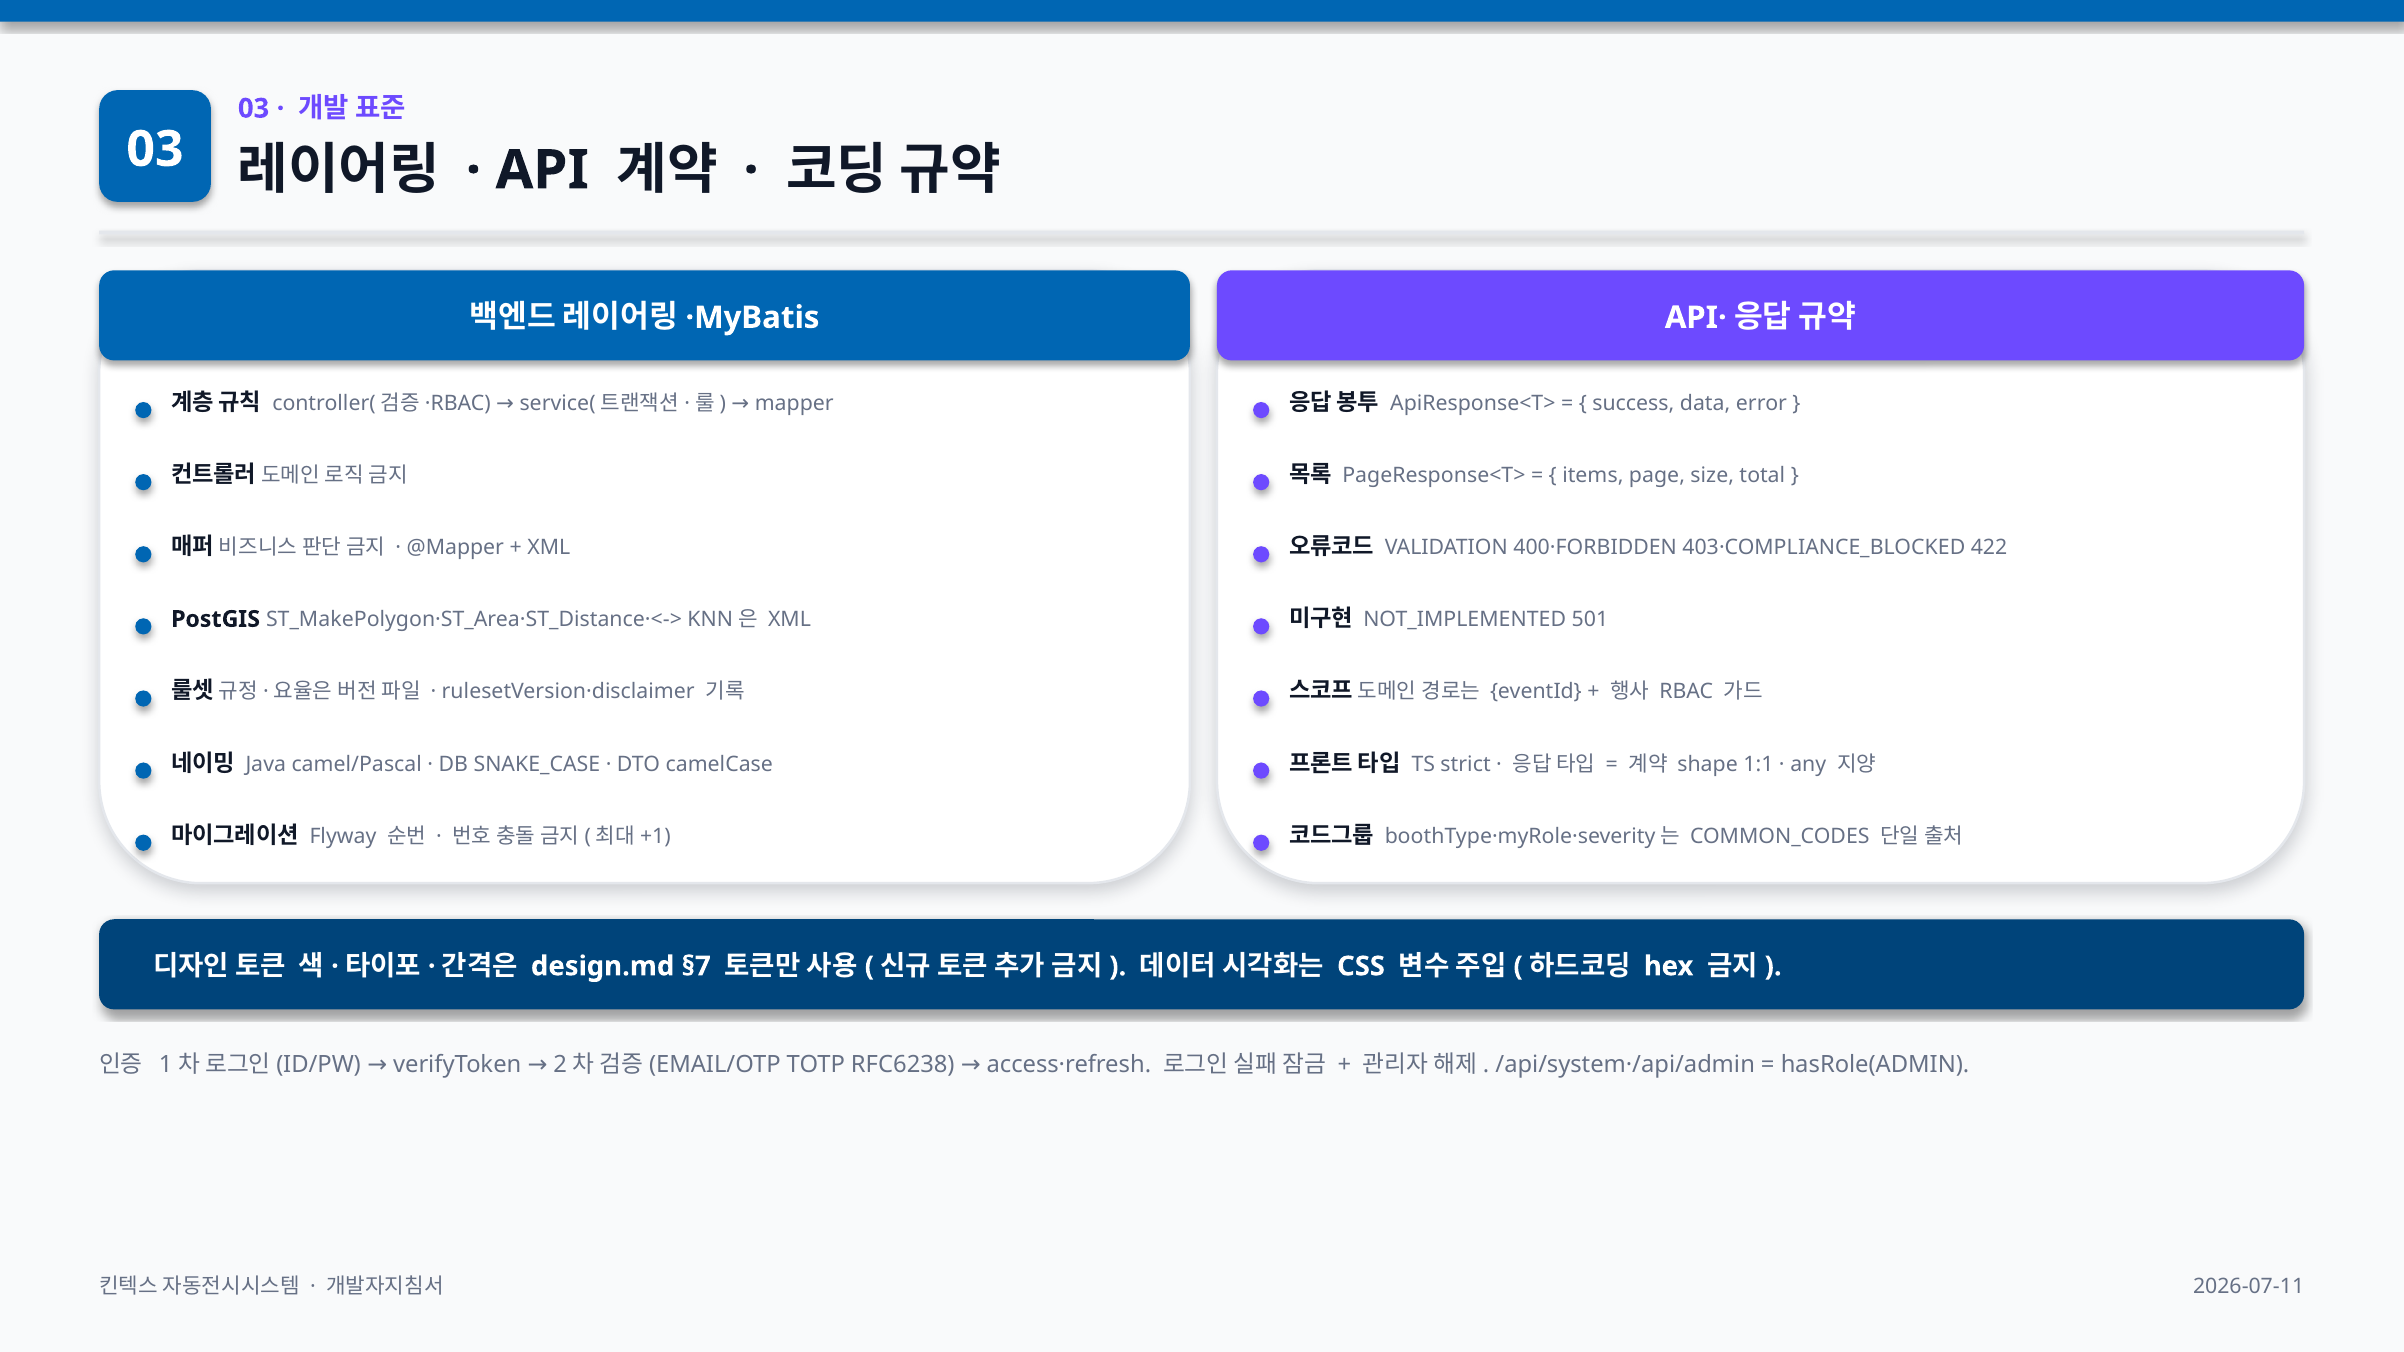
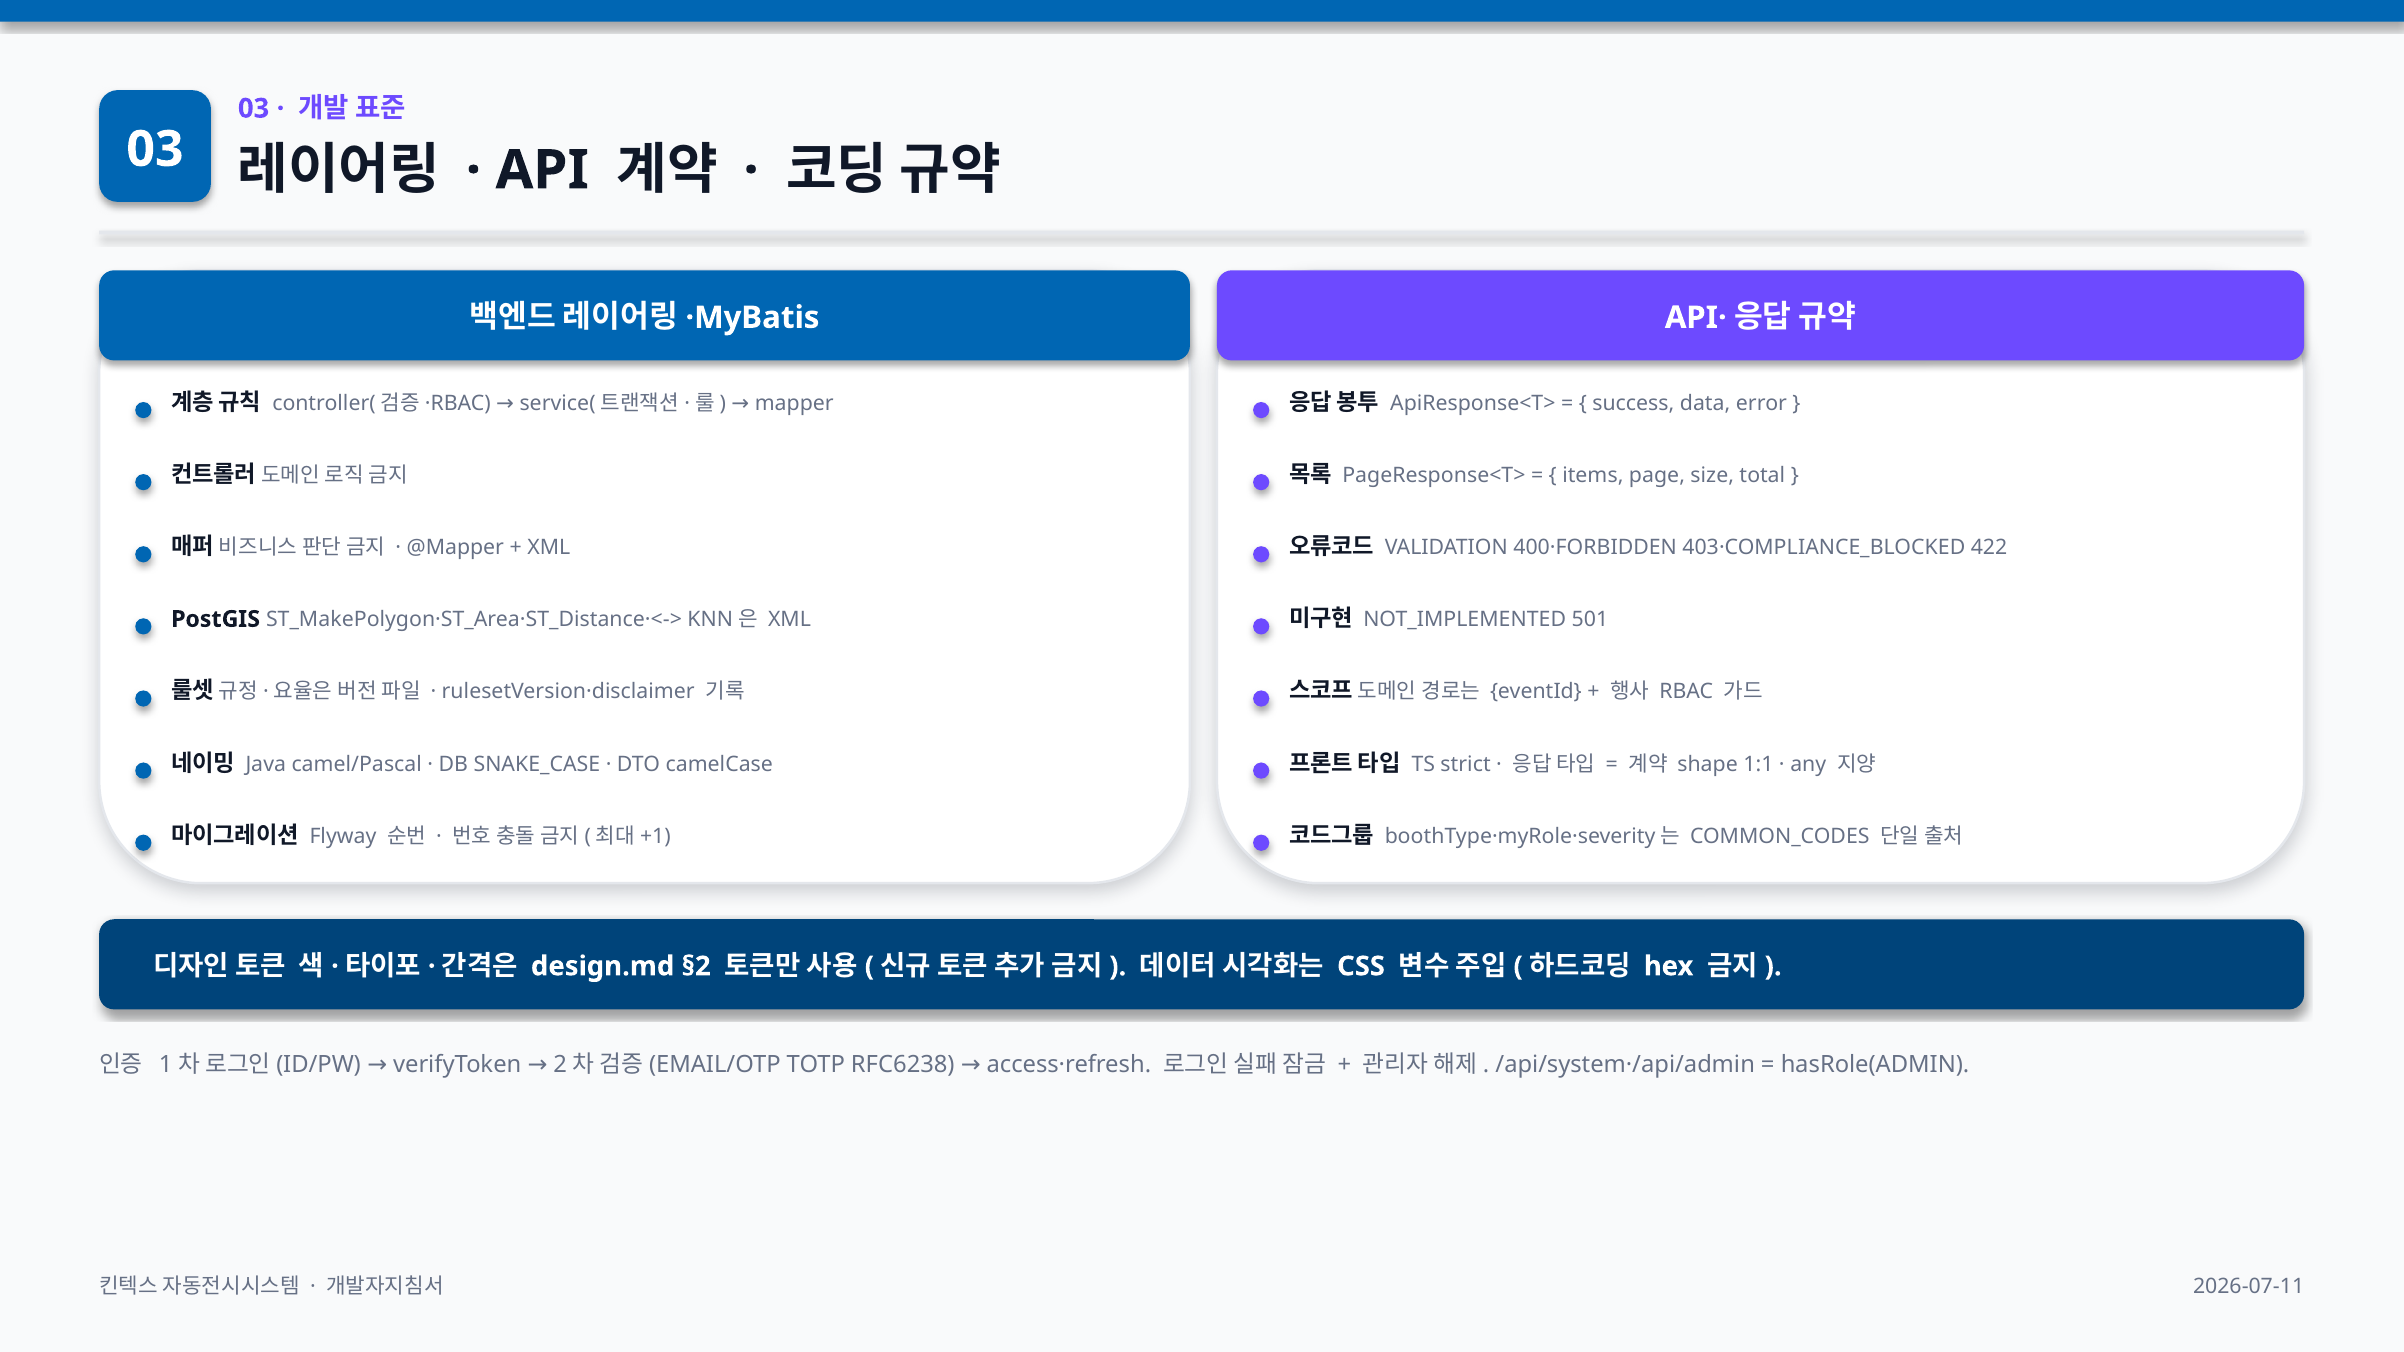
§7: §7 -> §2
